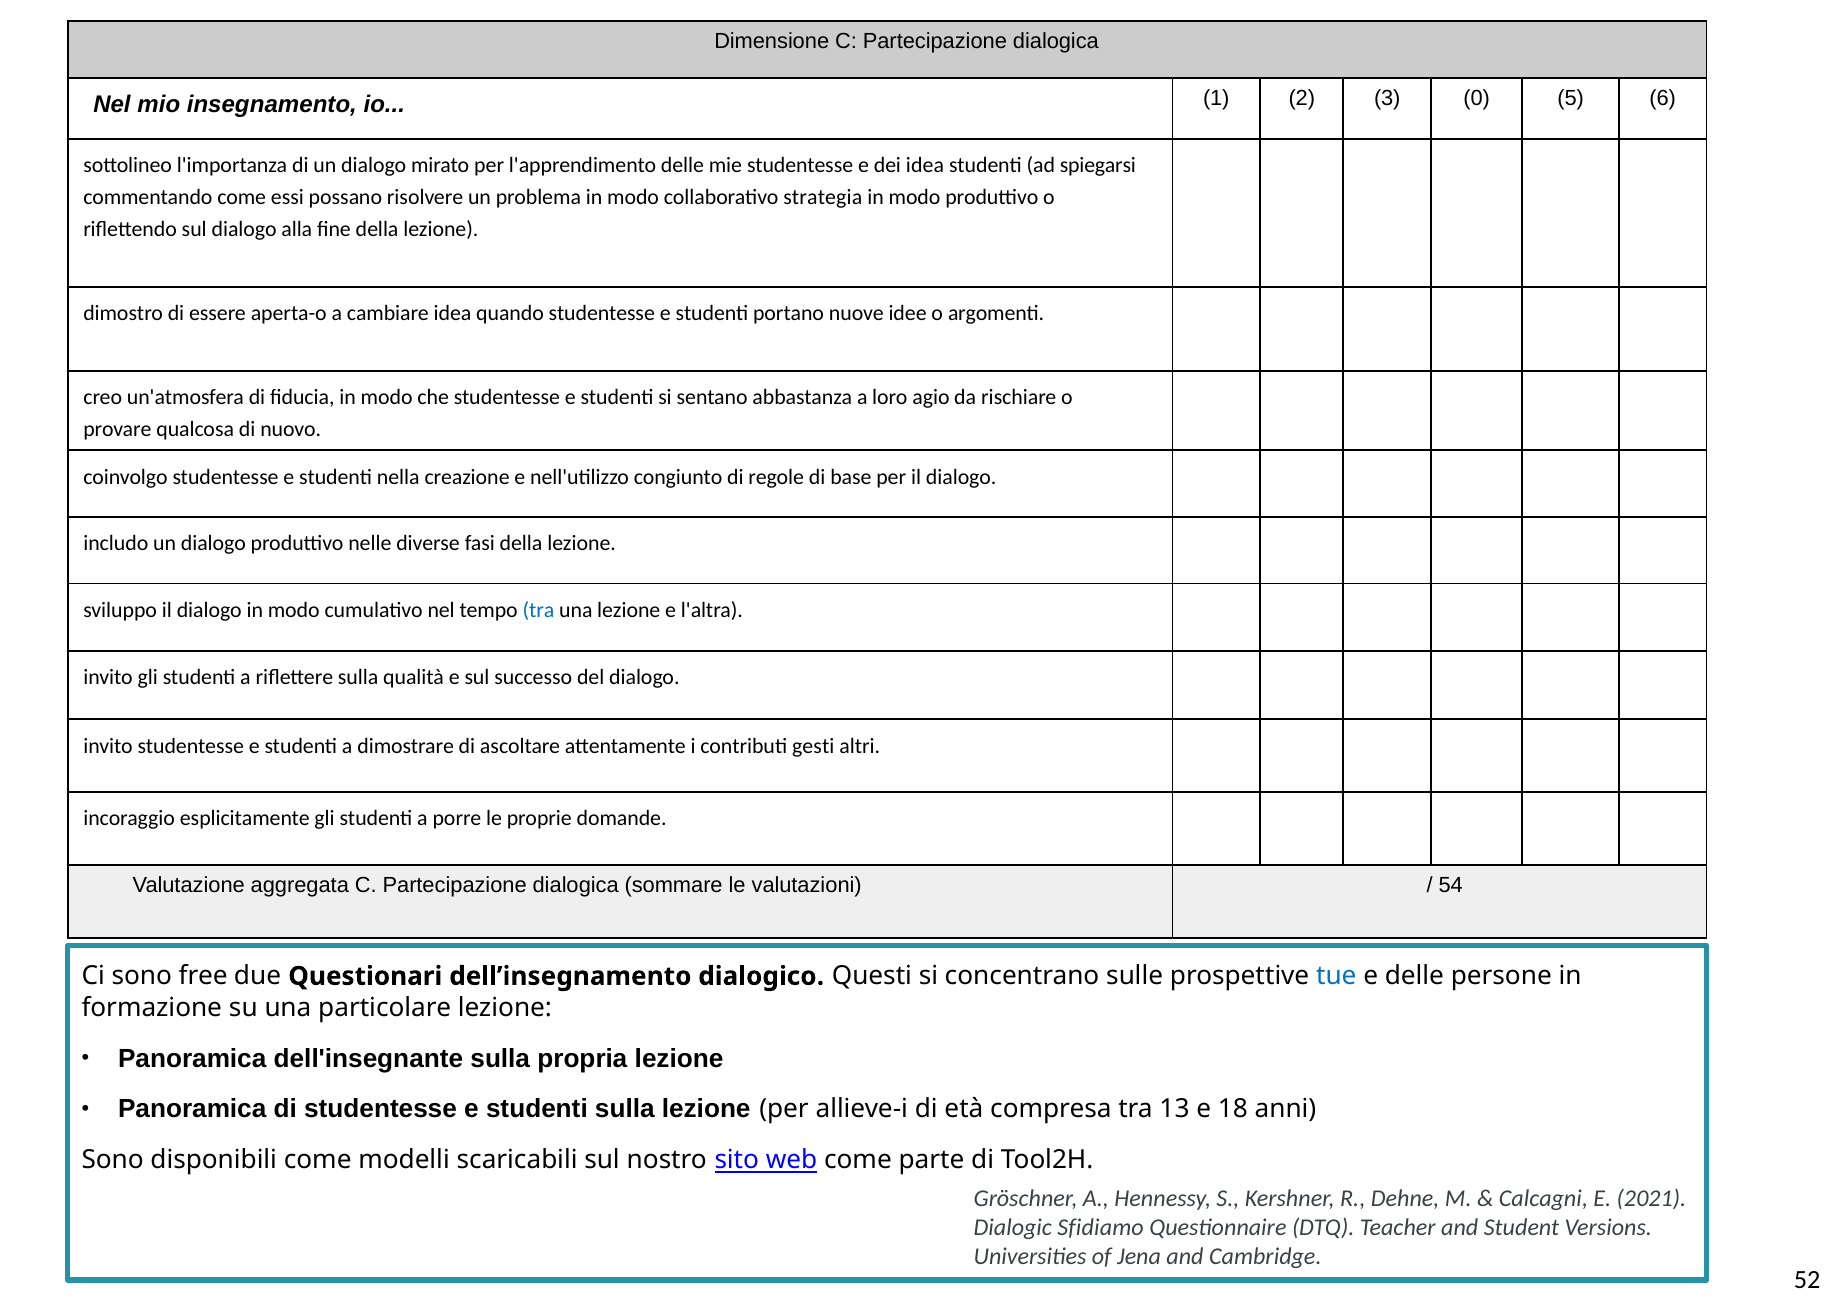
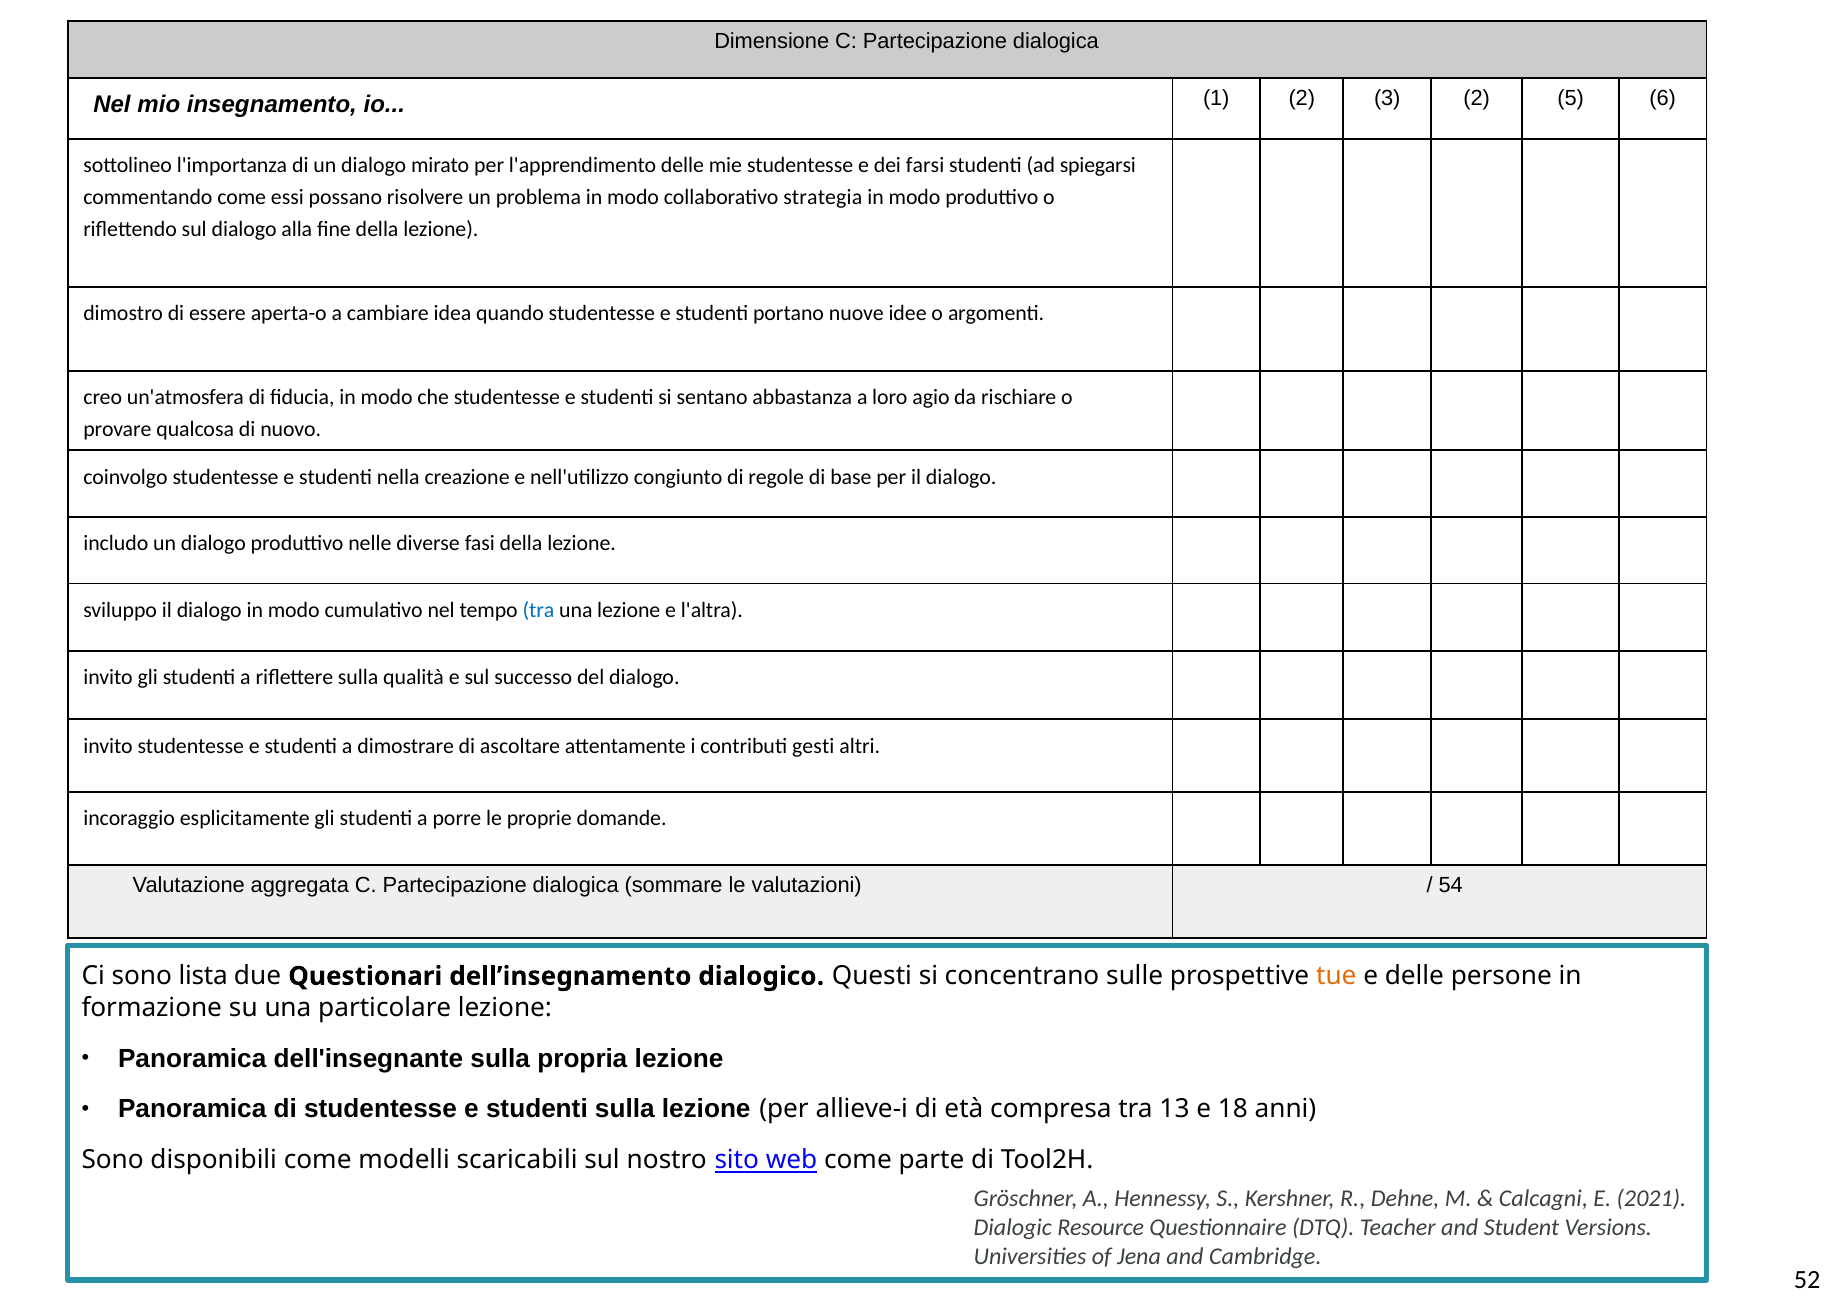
3 0: 0 -> 2
dei idea: idea -> farsi
free: free -> lista
tue colour: blue -> orange
Sfidiamo: Sfidiamo -> Resource
